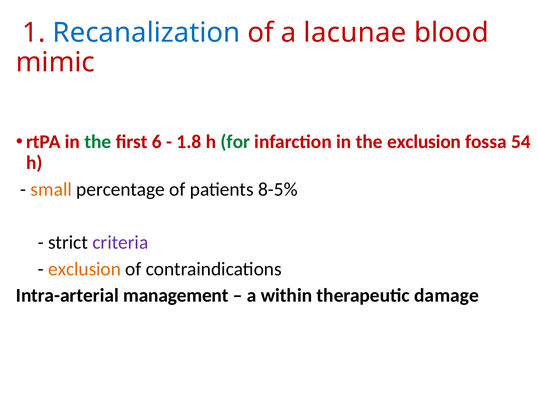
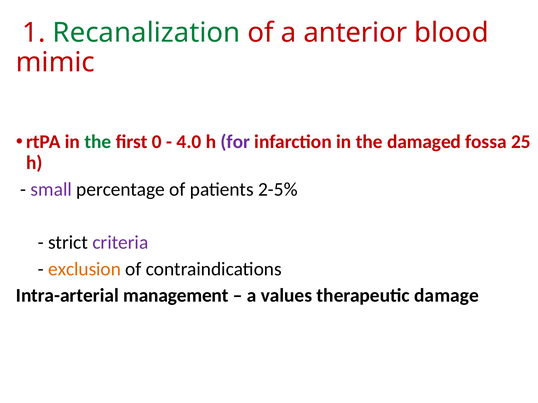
Recanalization colour: blue -> green
lacunae: lacunae -> anterior
6: 6 -> 0
1.8: 1.8 -> 4.0
for colour: green -> purple
the exclusion: exclusion -> damaged
54: 54 -> 25
small colour: orange -> purple
8-5%: 8-5% -> 2-5%
within: within -> values
